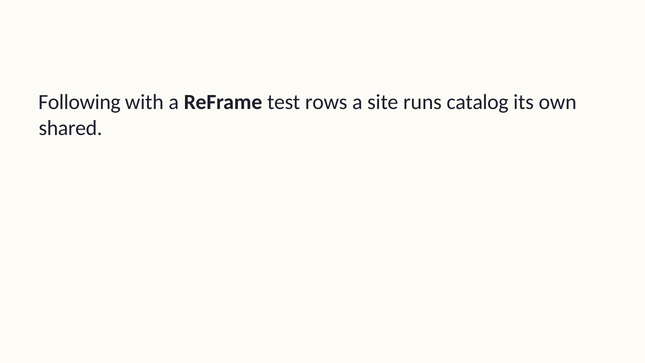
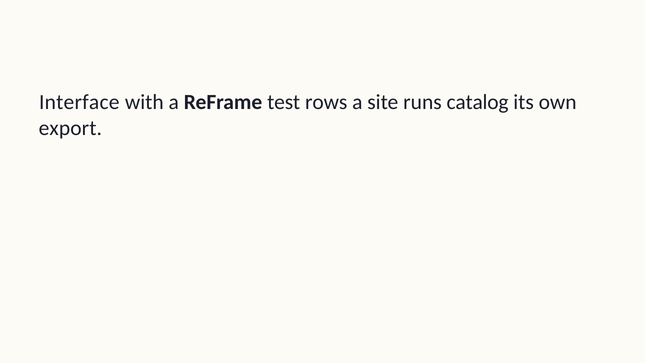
Following: Following -> Interface
shared: shared -> export
